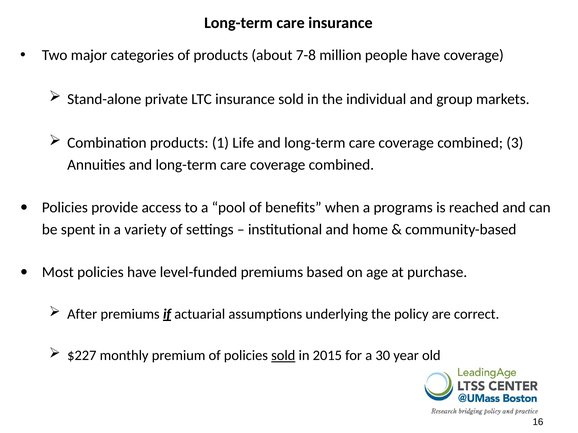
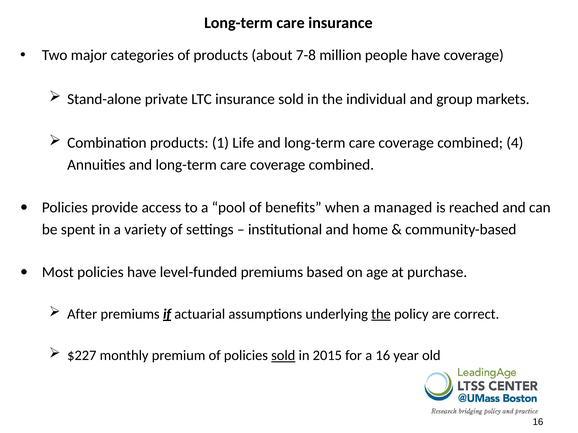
3: 3 -> 4
programs: programs -> managed
the at (381, 314) underline: none -> present
a 30: 30 -> 16
